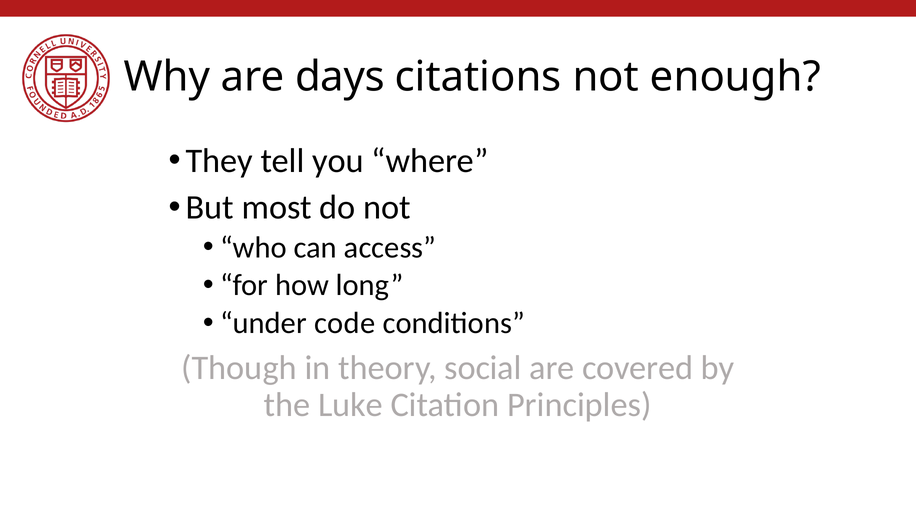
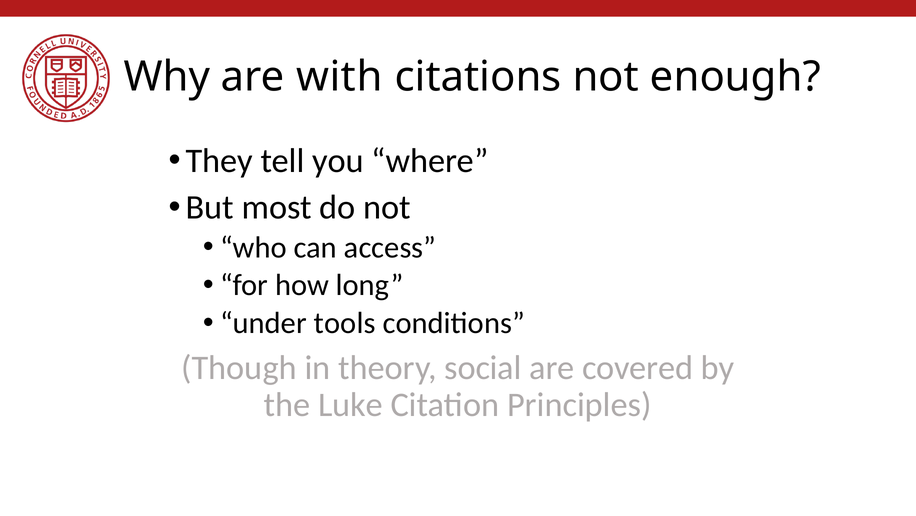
days: days -> with
code: code -> tools
